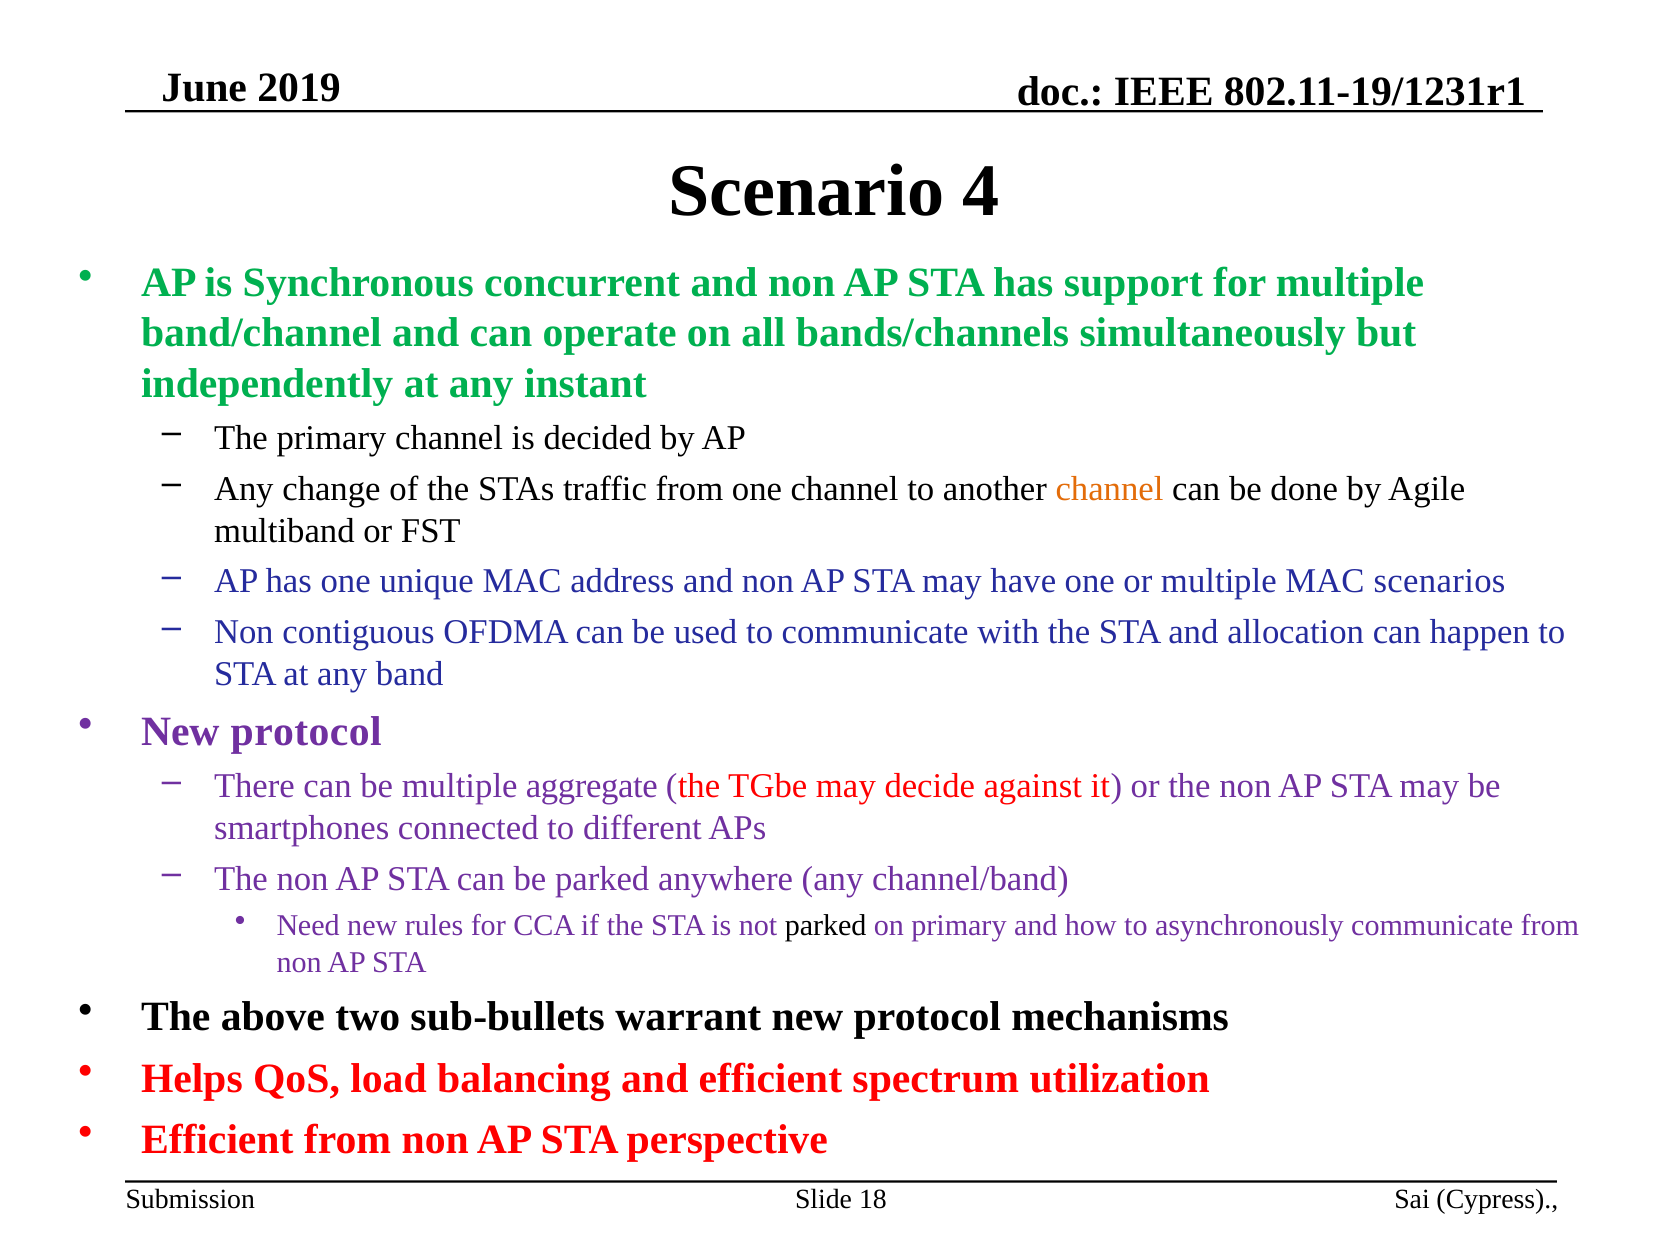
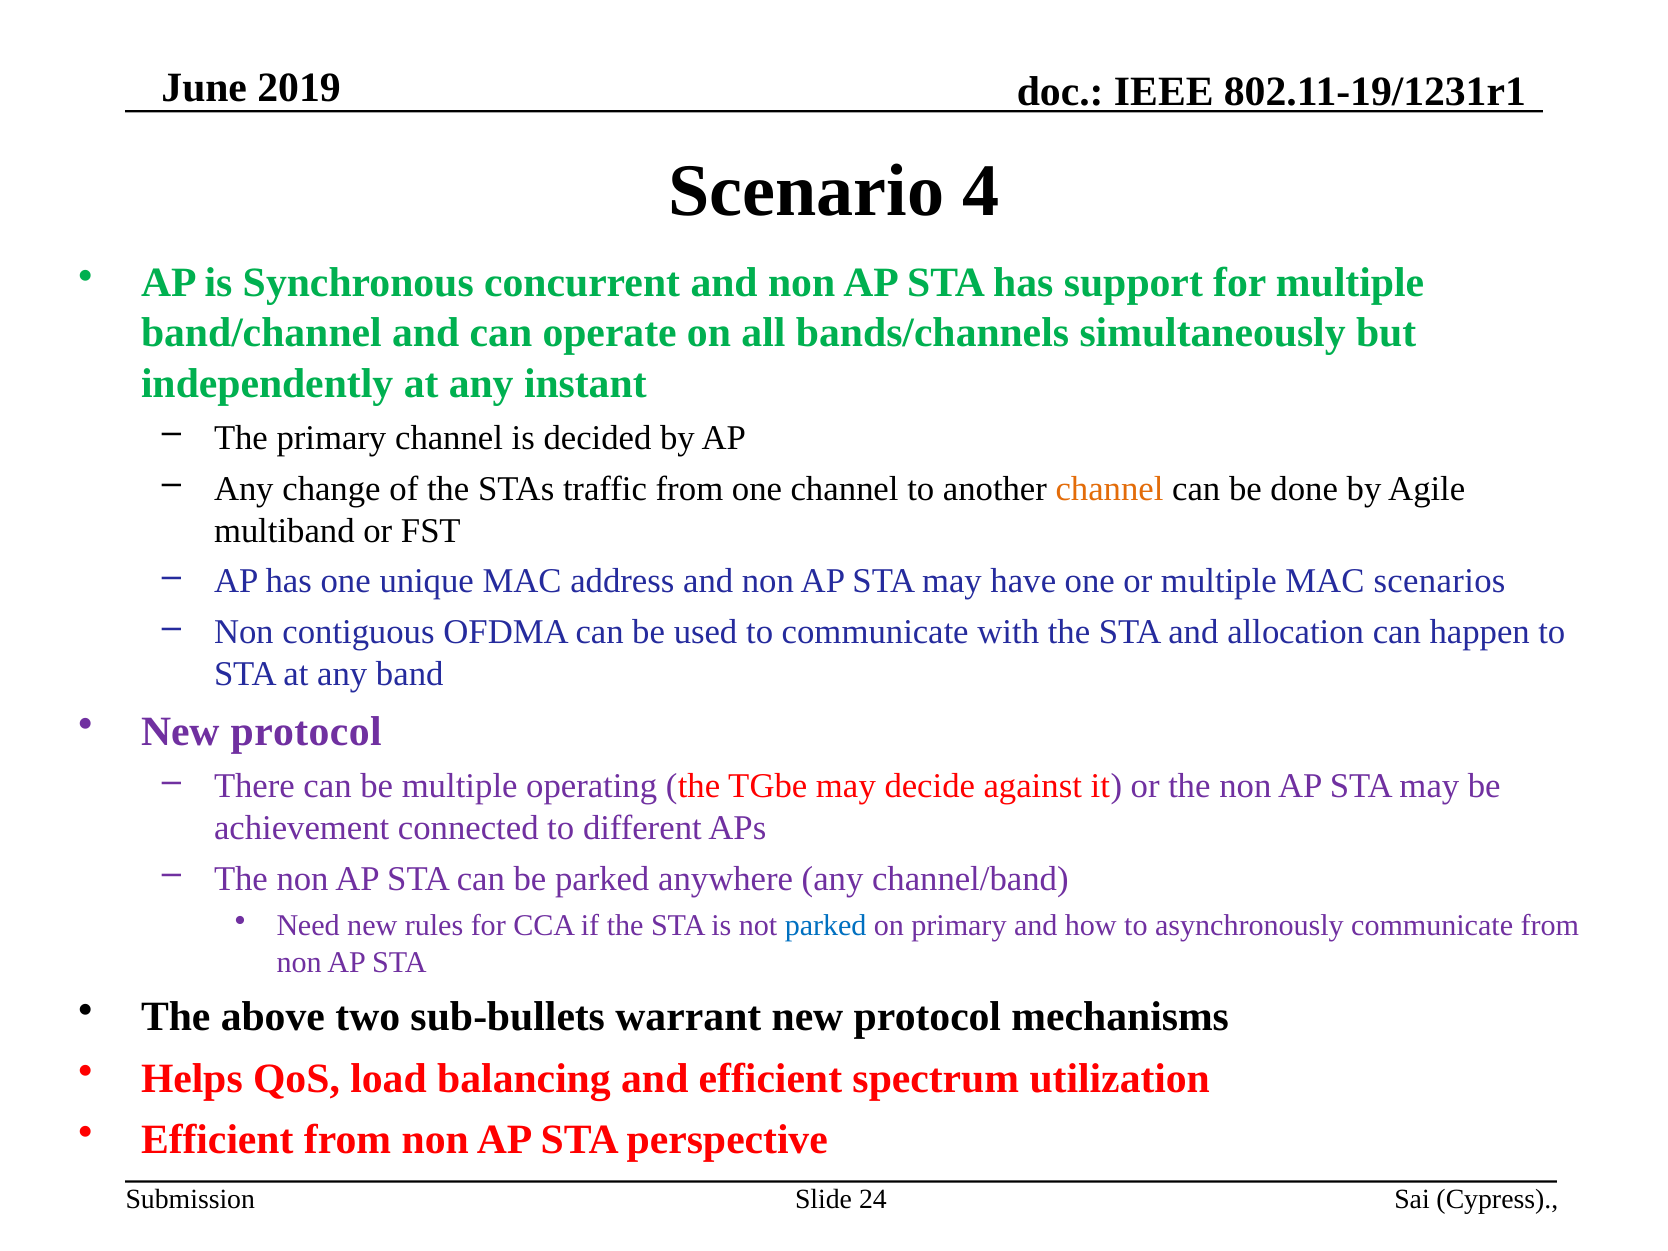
aggregate: aggregate -> operating
smartphones: smartphones -> achievement
parked at (826, 926) colour: black -> blue
18: 18 -> 24
